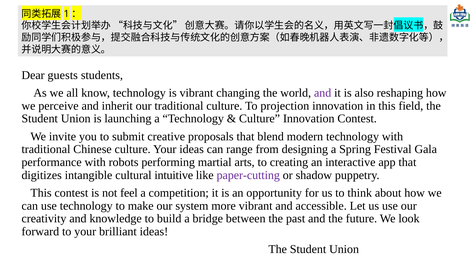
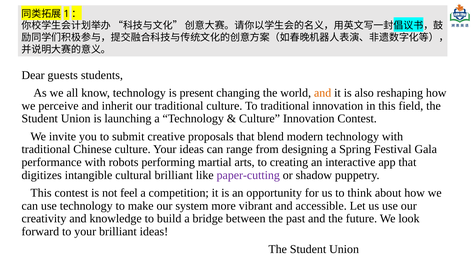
is vibrant: vibrant -> present
and at (323, 93) colour: purple -> orange
To projection: projection -> traditional
cultural intuitive: intuitive -> brilliant
